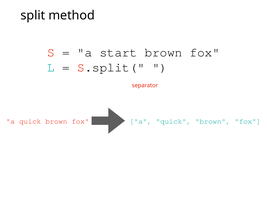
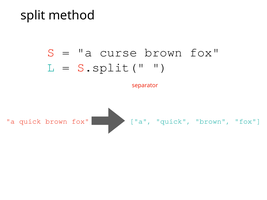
start: start -> curse
